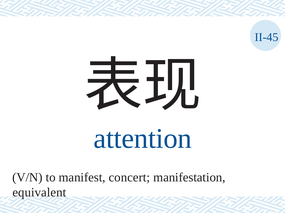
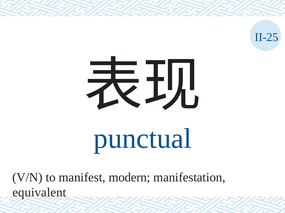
II-45: II-45 -> II-25
attention: attention -> punctual
concert: concert -> modern
